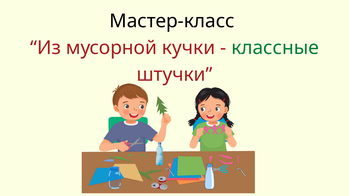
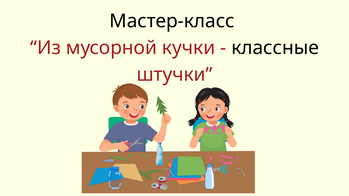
классные colour: green -> black
